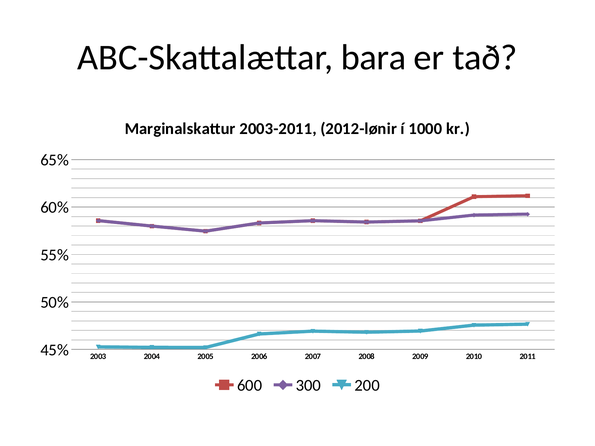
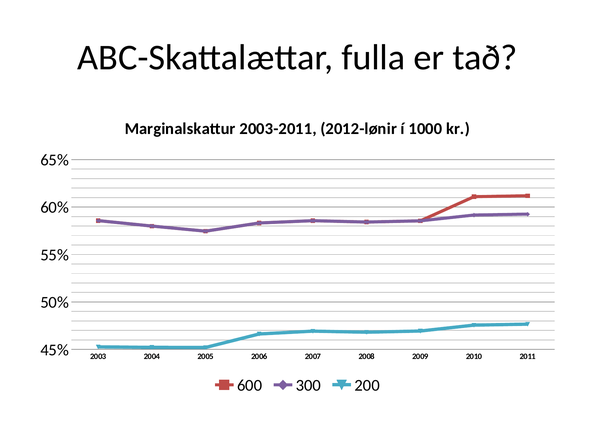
bara: bara -> fulla
